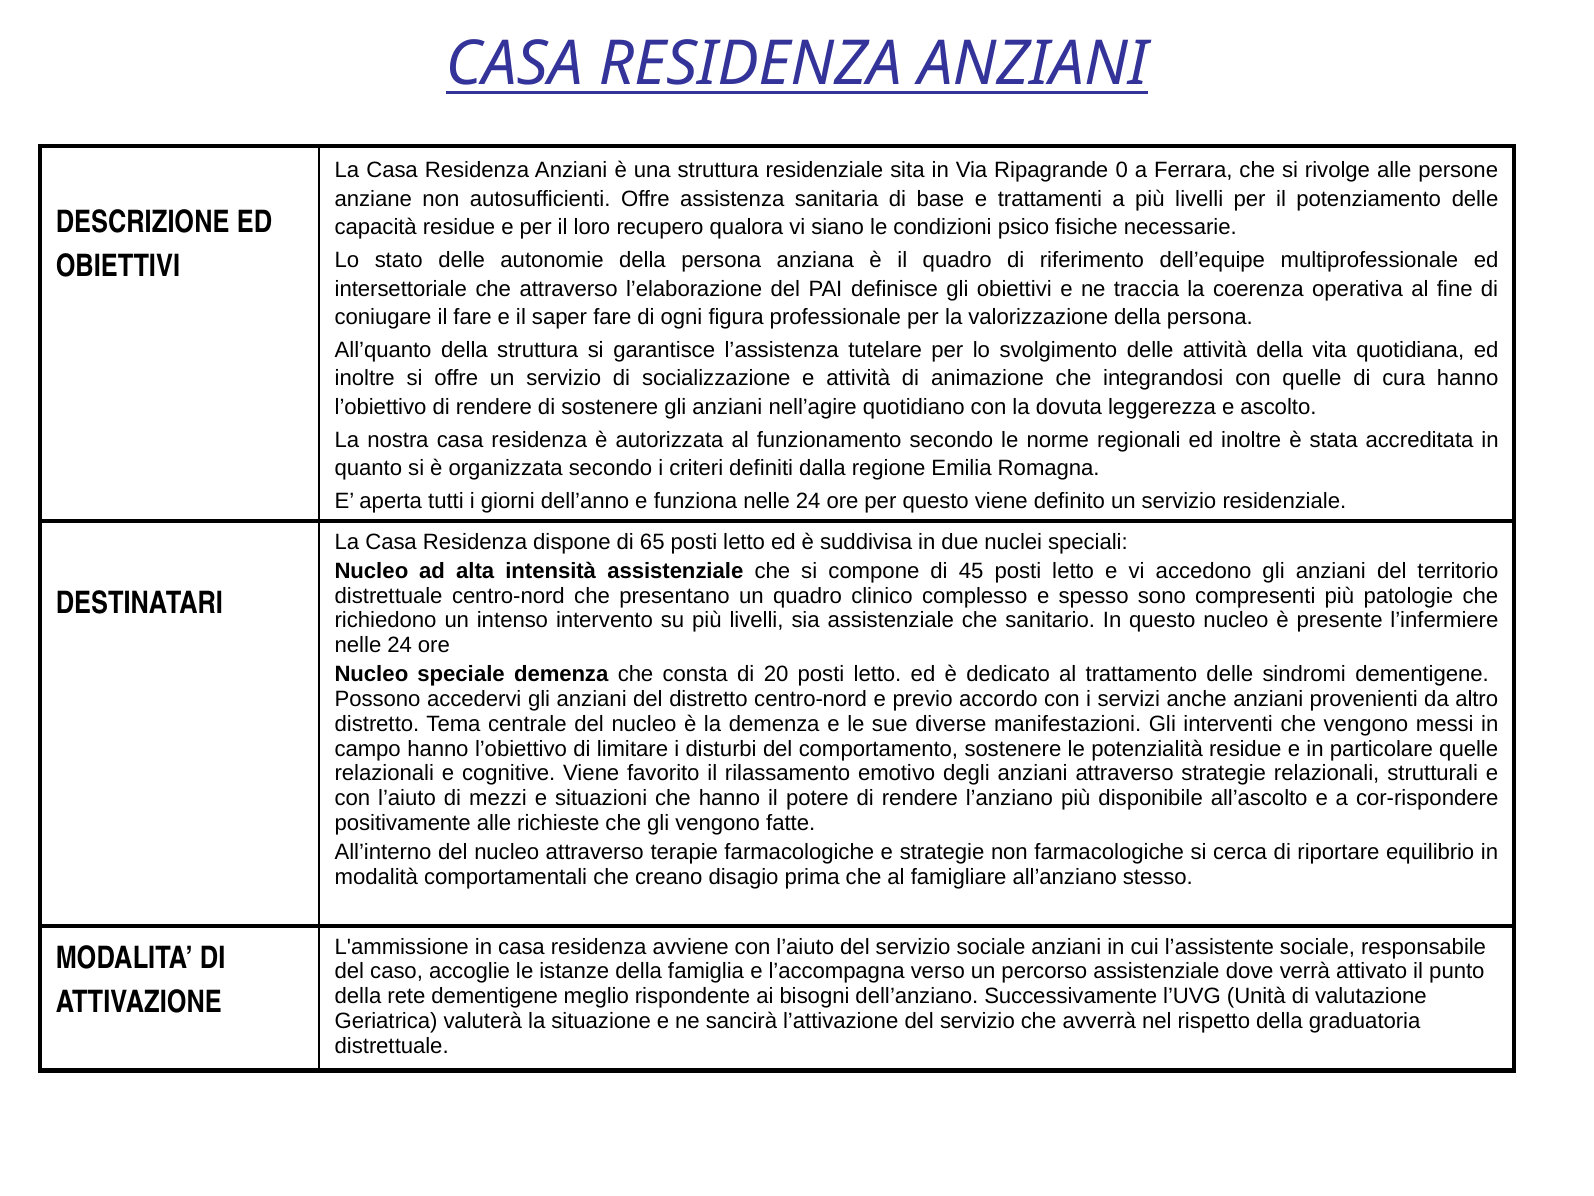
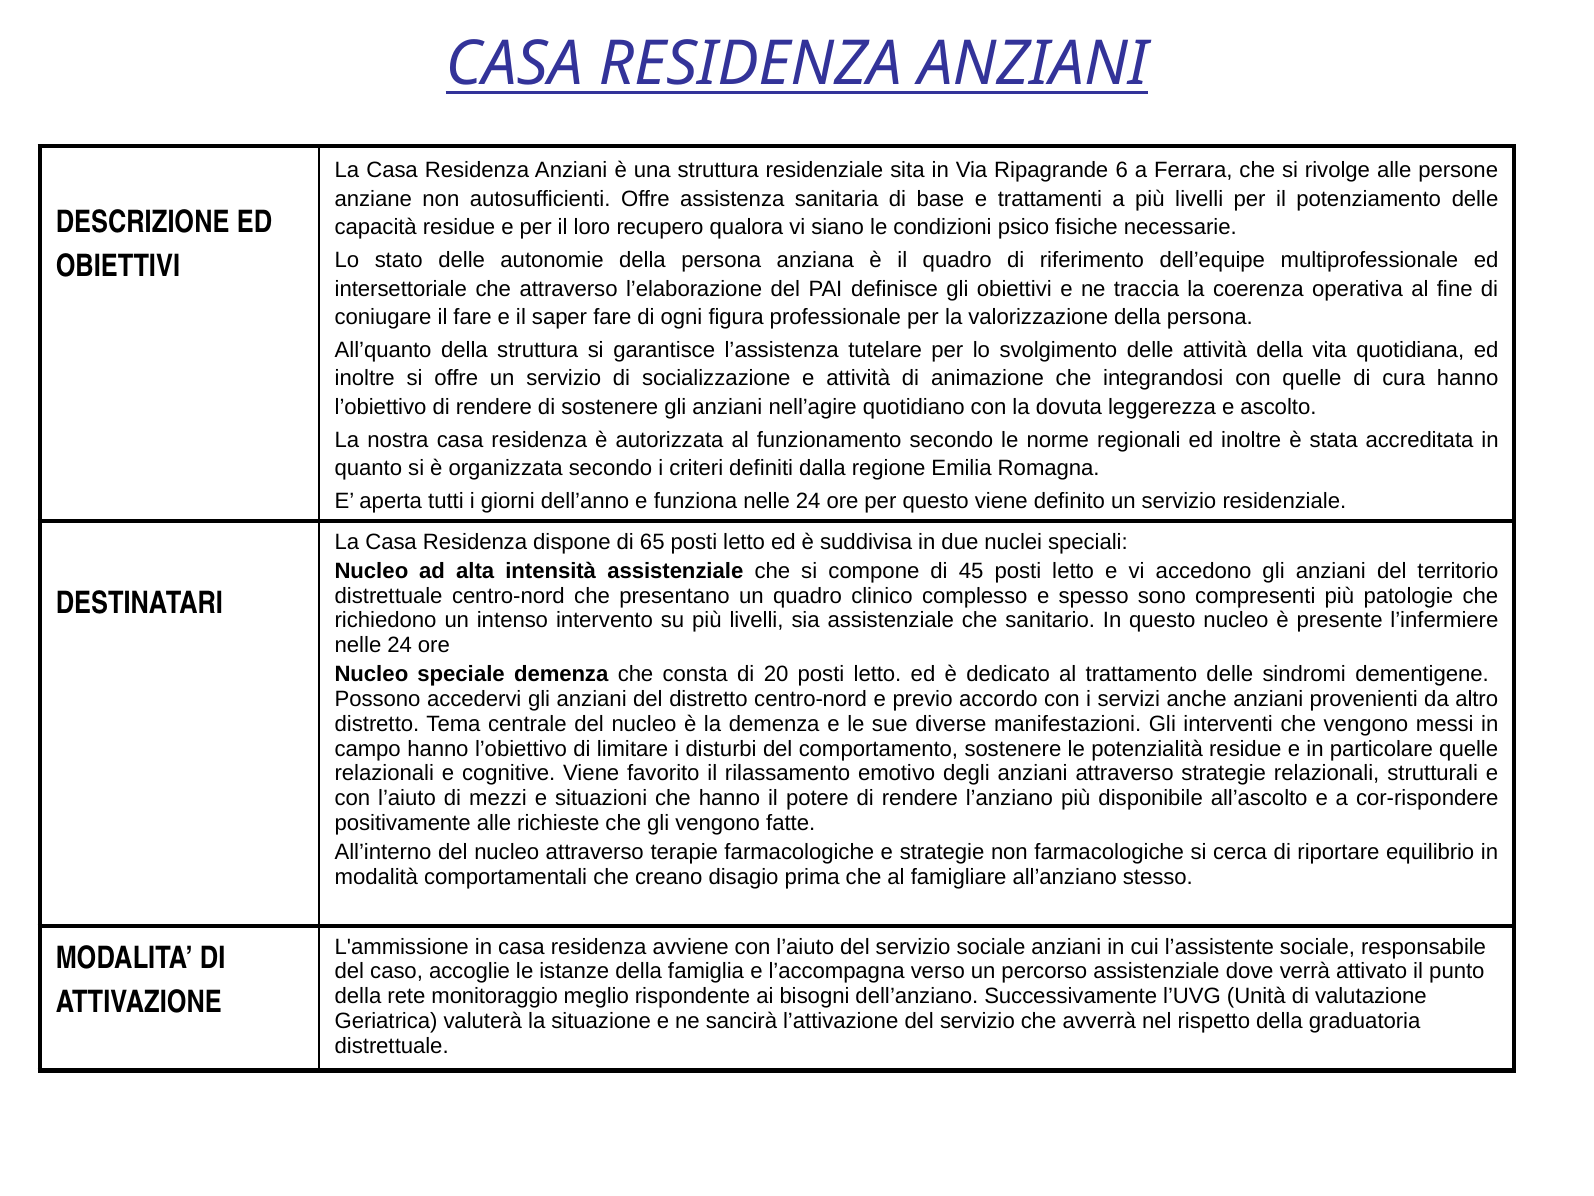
0: 0 -> 6
rete dementigene: dementigene -> monitoraggio
